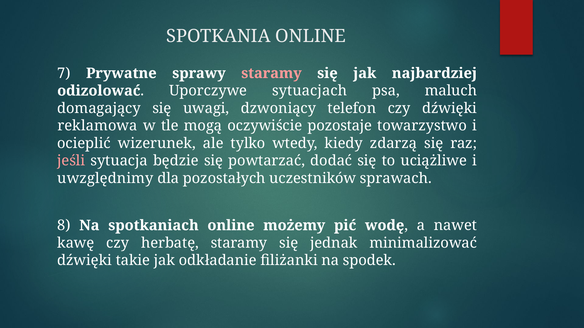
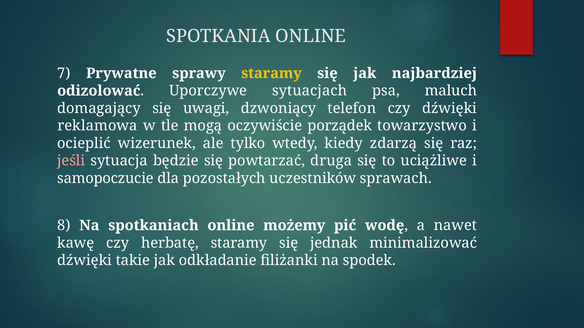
staramy at (271, 73) colour: pink -> yellow
pozostaje: pozostaje -> porządek
dodać: dodać -> druga
uwzględnimy: uwzględnimy -> samopoczucie
